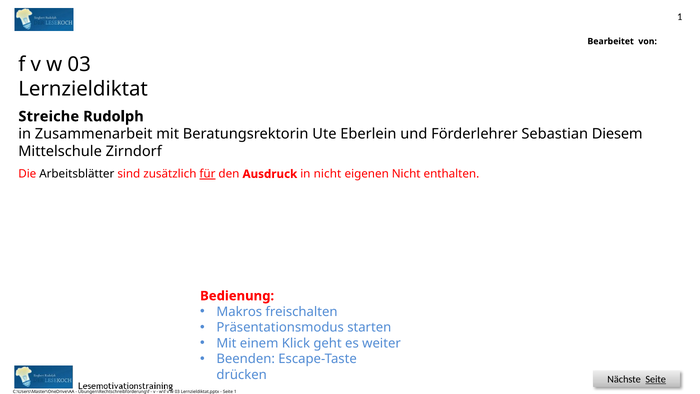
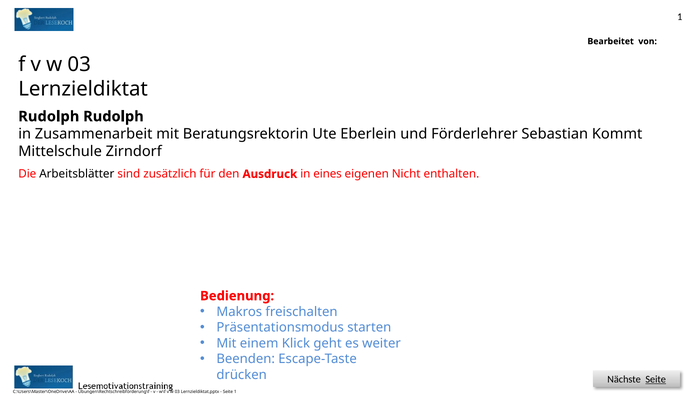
Streiche at (49, 116): Streiche -> Rudolph
Diesem: Diesem -> Kommt
für underline: present -> none
in nicht: nicht -> eines
